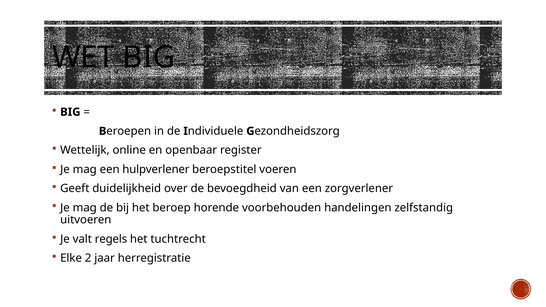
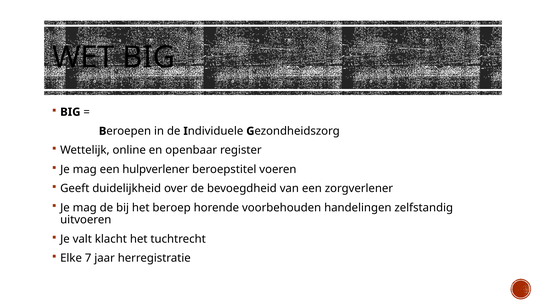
regels: regels -> klacht
2: 2 -> 7
